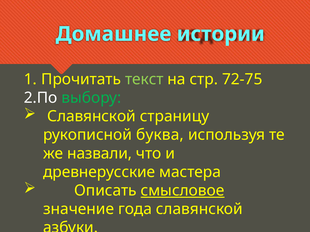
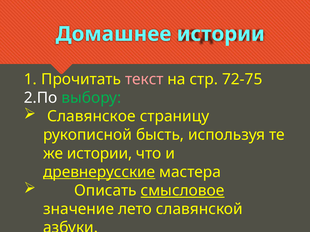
текст colour: light green -> pink
Славянской at (92, 117): Славянской -> Славянское
буква: буква -> бысть
же назвали: назвали -> истории
древнерусские underline: none -> present
года: года -> лето
